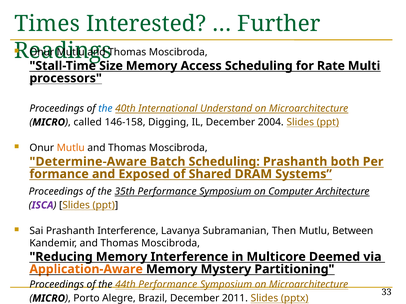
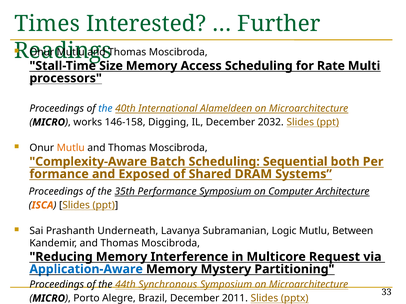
Understand: Understand -> Alameldeen
called: called -> works
2004: 2004 -> 2032
Determine-Aware: Determine-Aware -> Complexity-Aware
Scheduling Prashanth: Prashanth -> Sequential
ISCA colour: purple -> orange
Prashanth Interference: Interference -> Underneath
Then: Then -> Logic
Deemed: Deemed -> Request
Application-Aware colour: orange -> blue
44th Performance: Performance -> Synchronous
